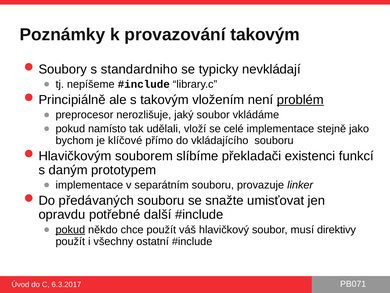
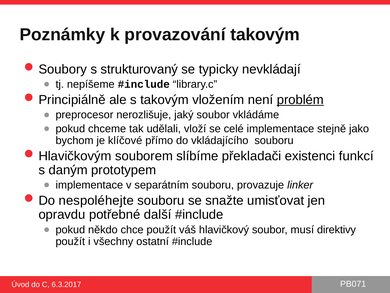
standardniho: standardniho -> strukturovaný
namísto: namísto -> chceme
předávaných: předávaných -> nespoléhejte
pokud at (70, 229) underline: present -> none
